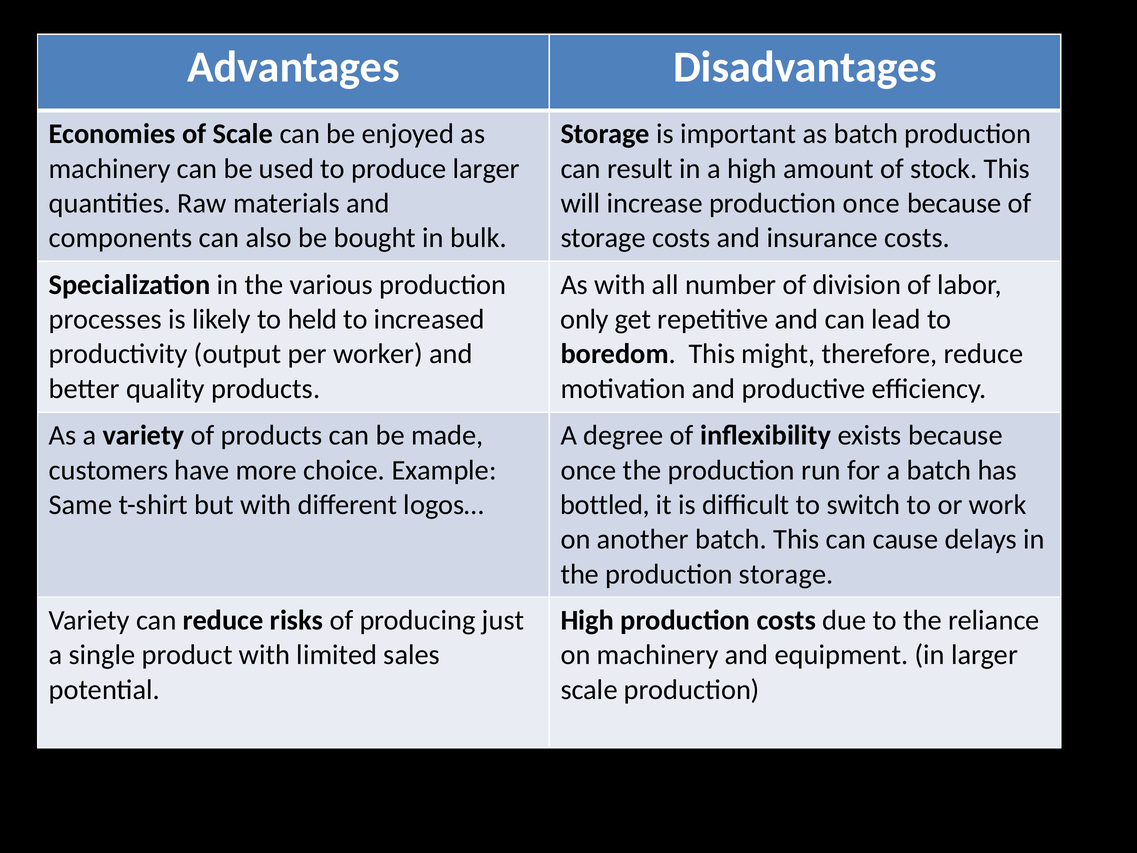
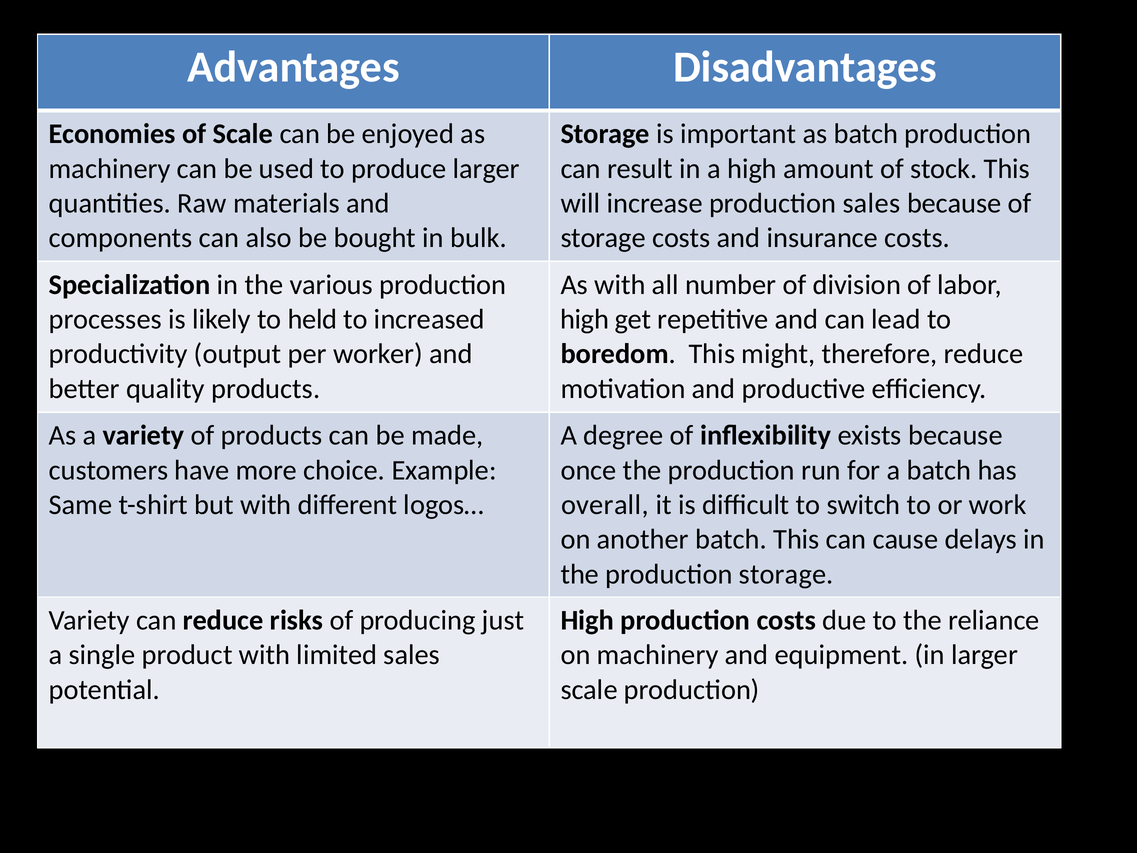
production once: once -> sales
only at (585, 319): only -> high
bottled: bottled -> overall
